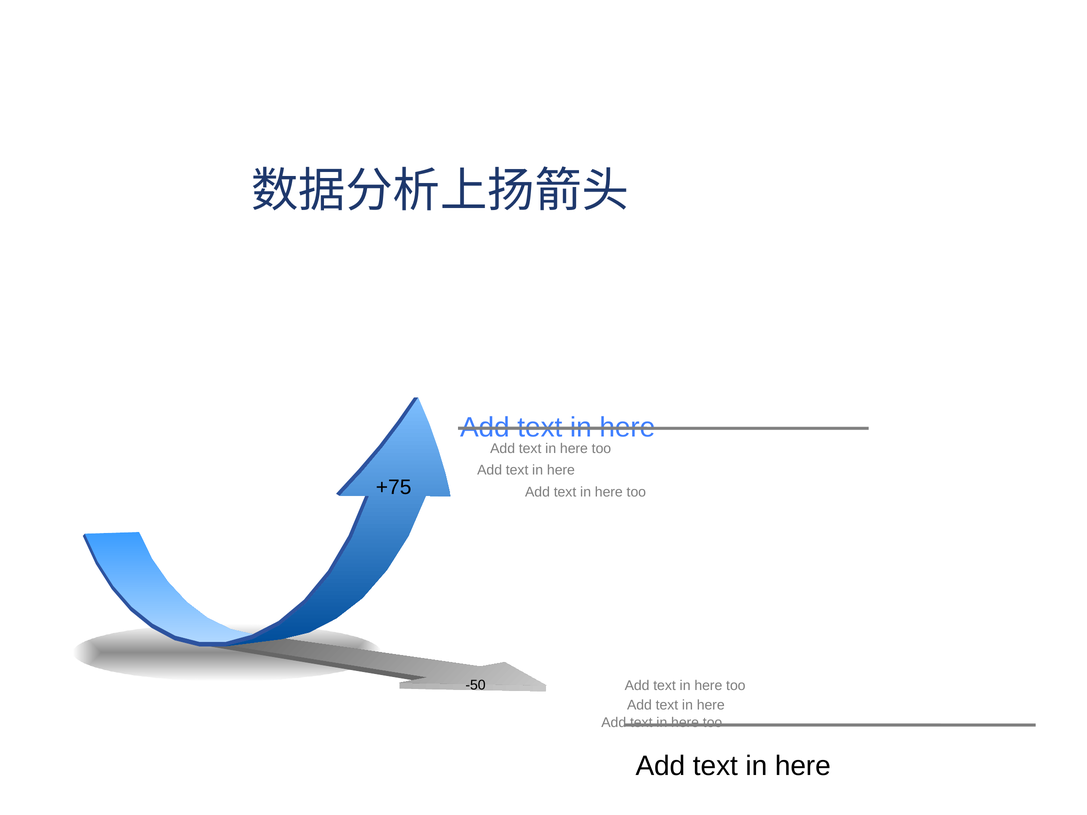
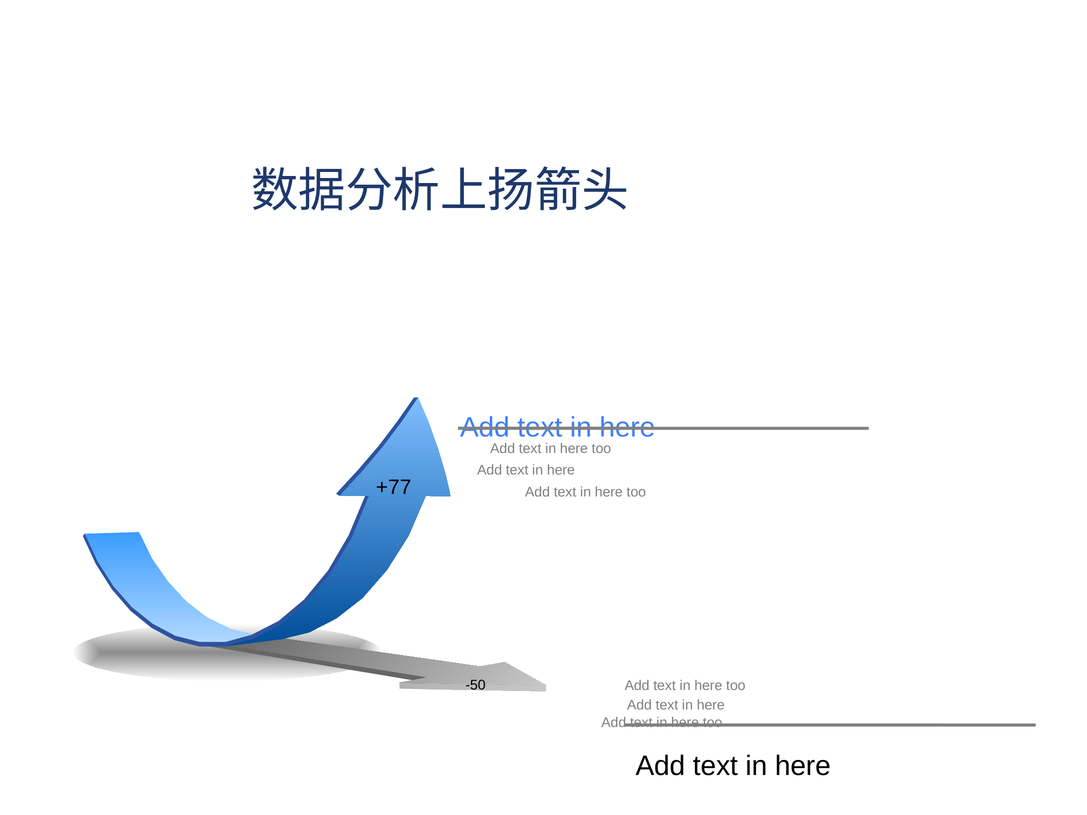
+75: +75 -> +77
